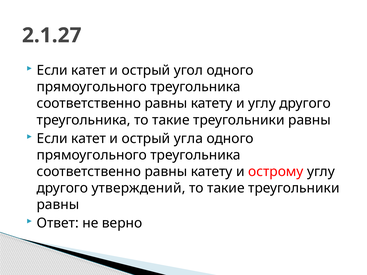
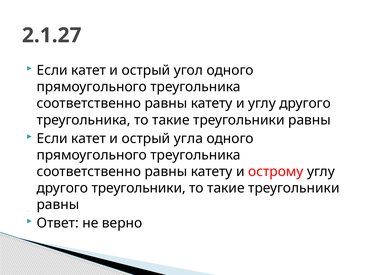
другого утверждений: утверждений -> треугольники
